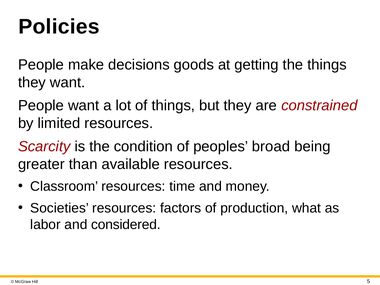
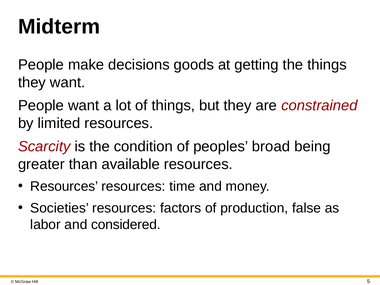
Policies: Policies -> Midterm
Classroom at (64, 186): Classroom -> Resources
what: what -> false
